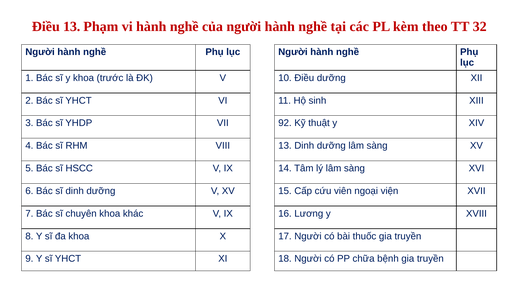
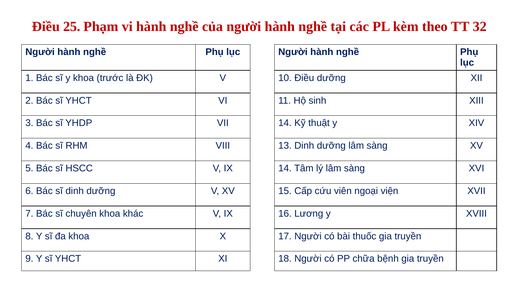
Điều 13: 13 -> 25
VII 92: 92 -> 14
